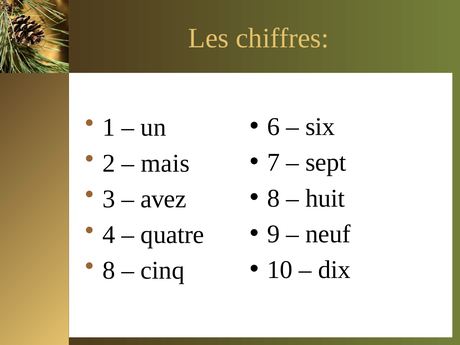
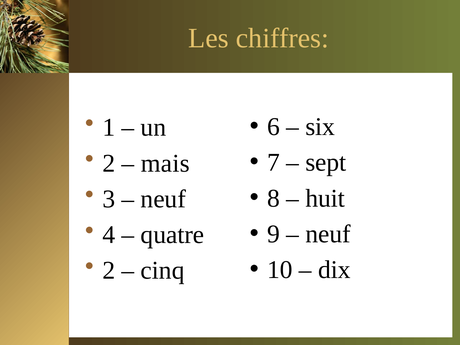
avez at (163, 199): avez -> neuf
8 at (109, 271): 8 -> 2
